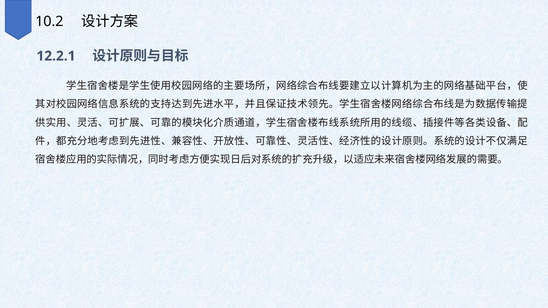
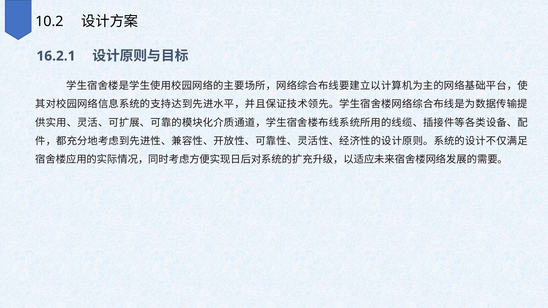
12.2.1: 12.2.1 -> 16.2.1
